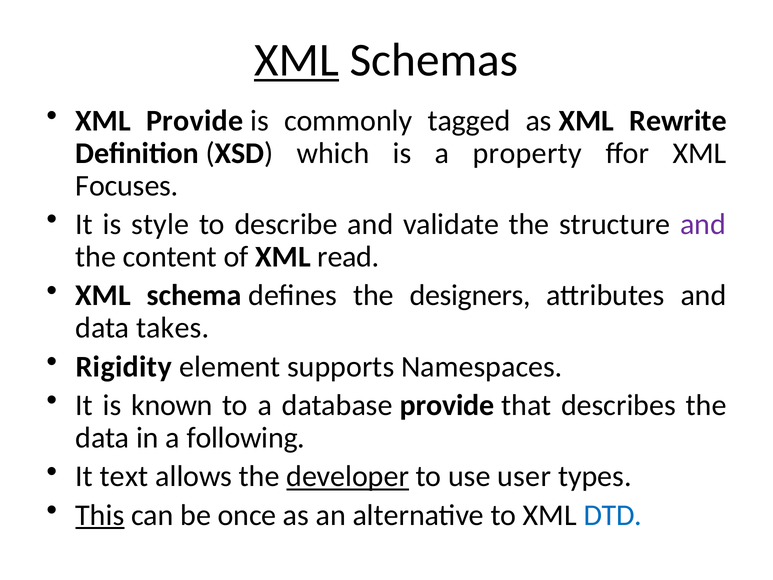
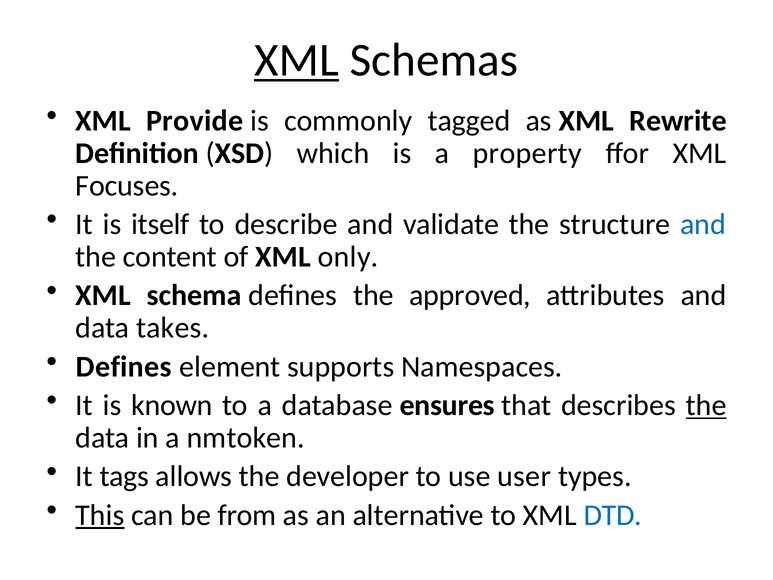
style: style -> itself
and at (703, 224) colour: purple -> blue
read: read -> only
designers: designers -> approved
Rigidity at (124, 366): Rigidity -> Defines
database provide: provide -> ensures
the at (706, 405) underline: none -> present
following: following -> nmtoken
text: text -> tags
developer underline: present -> none
once: once -> from
